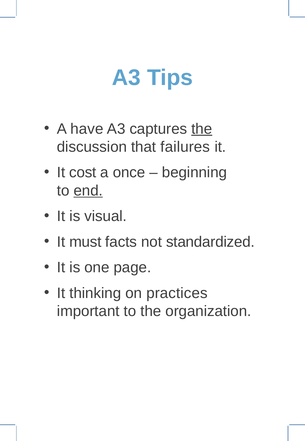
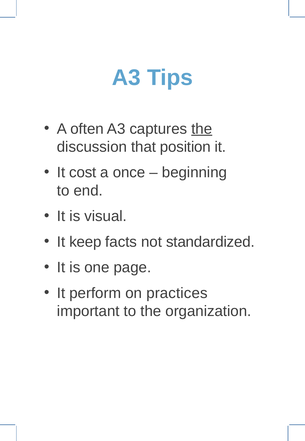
have: have -> often
failures: failures -> position
end underline: present -> none
must: must -> keep
thinking: thinking -> perform
